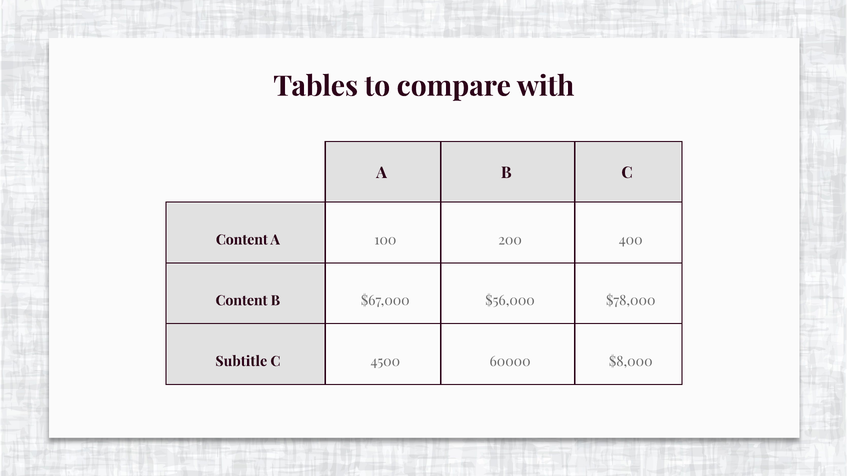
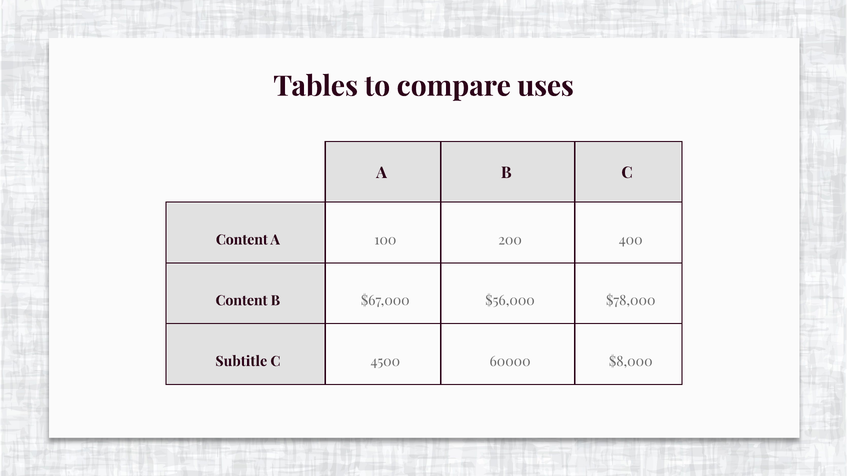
with: with -> uses
